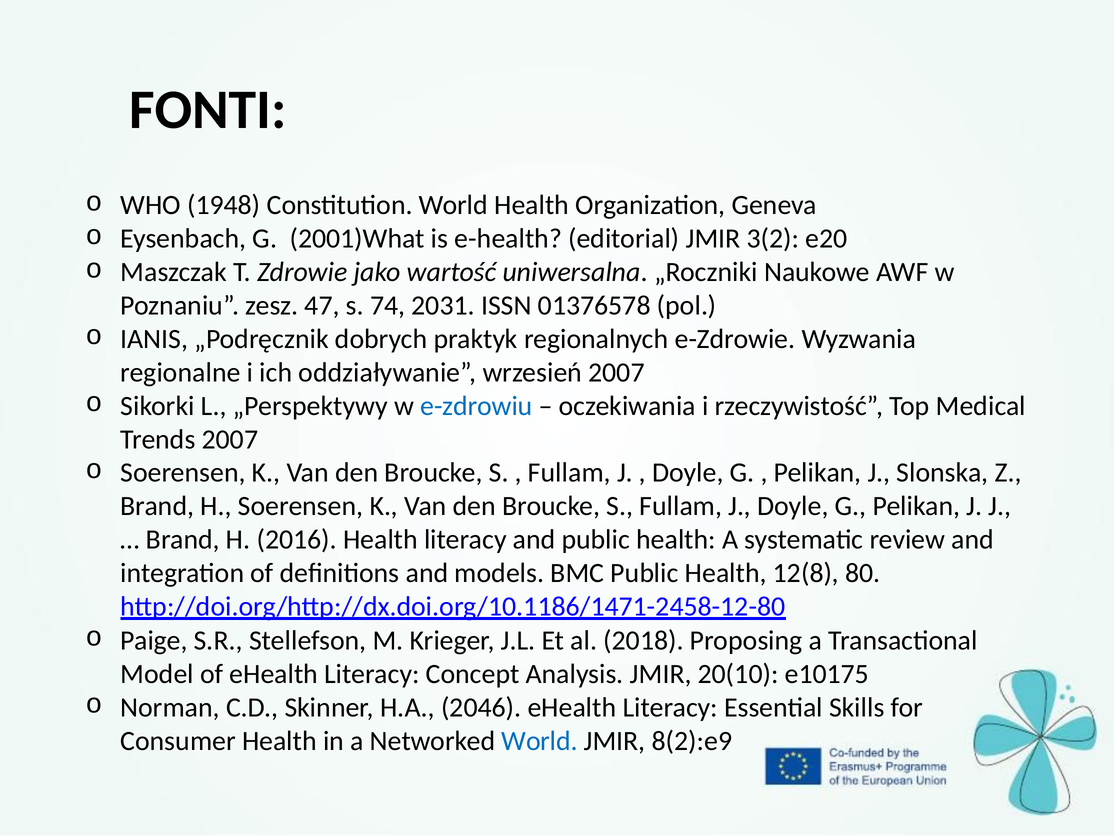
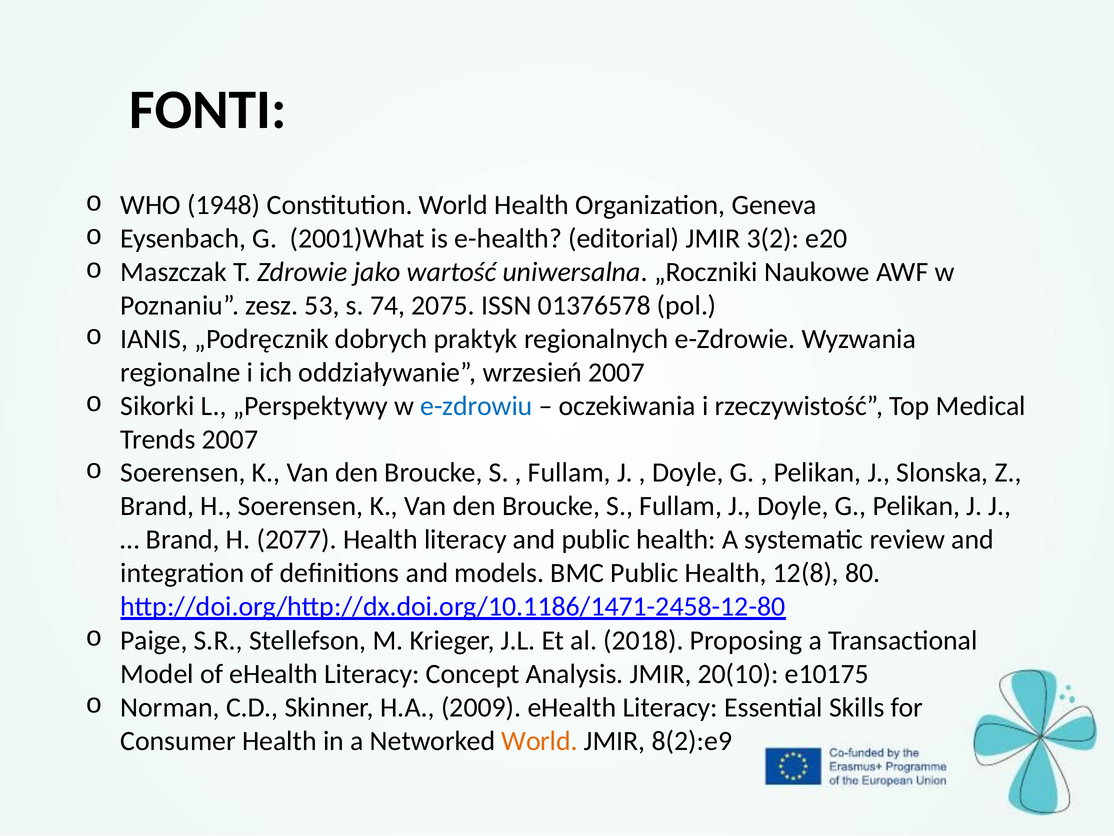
47: 47 -> 53
2031: 2031 -> 2075
2016: 2016 -> 2077
2046: 2046 -> 2009
World at (540, 740) colour: blue -> orange
